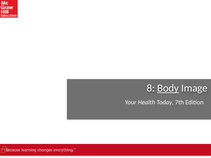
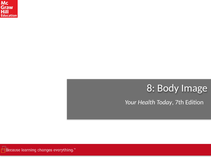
Body underline: present -> none
